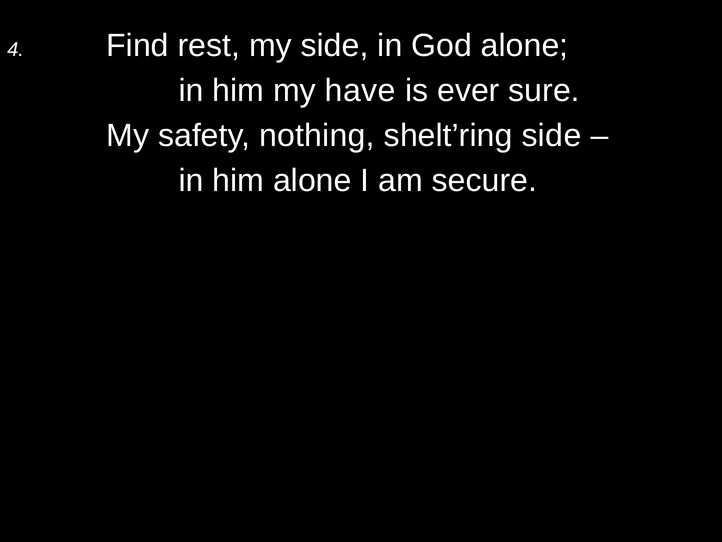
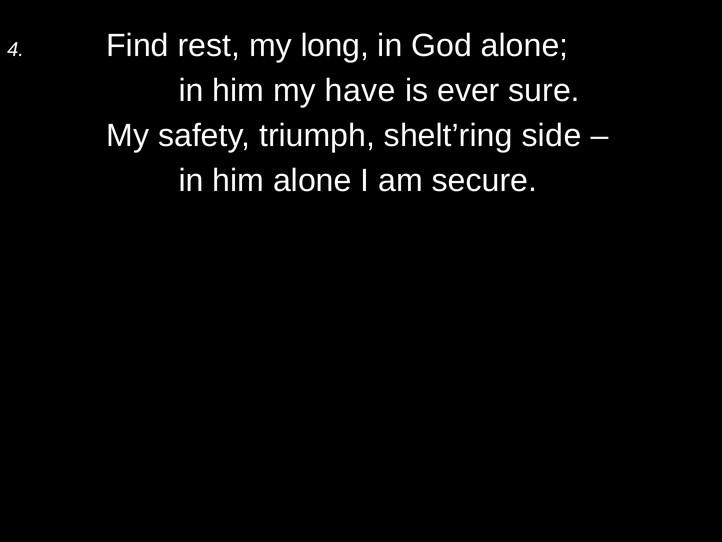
my side: side -> long
nothing: nothing -> triumph
